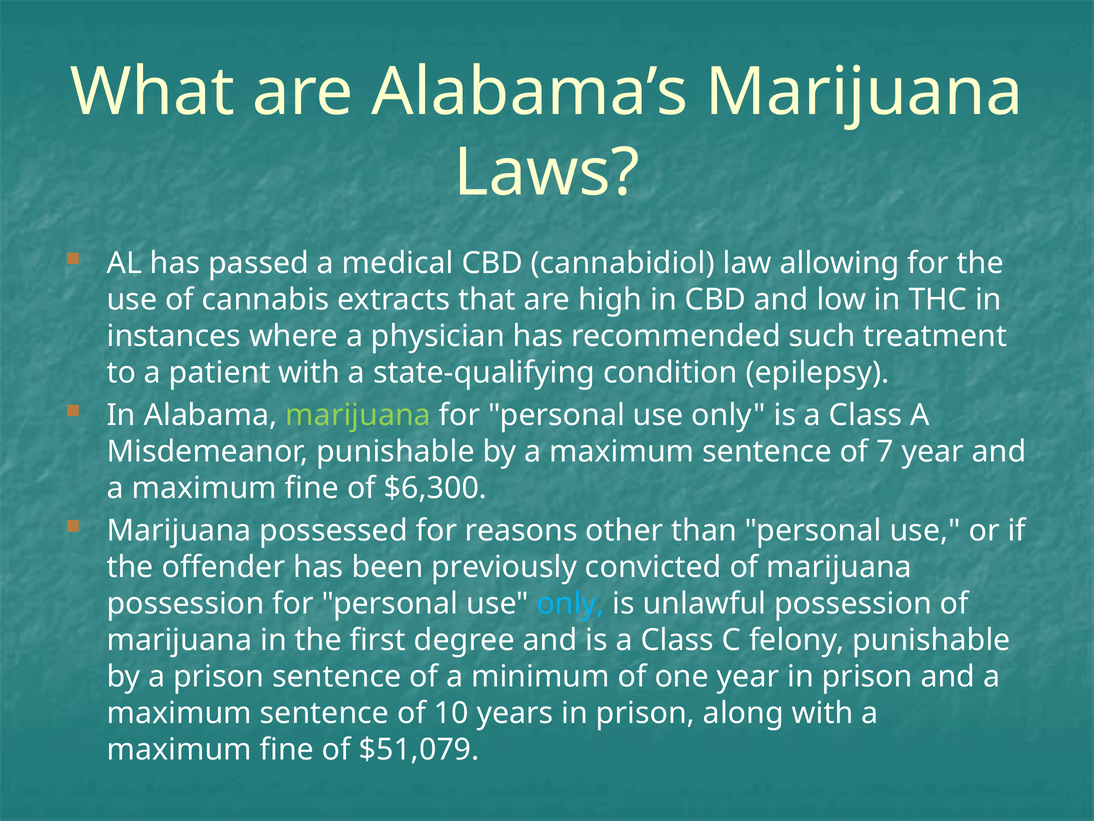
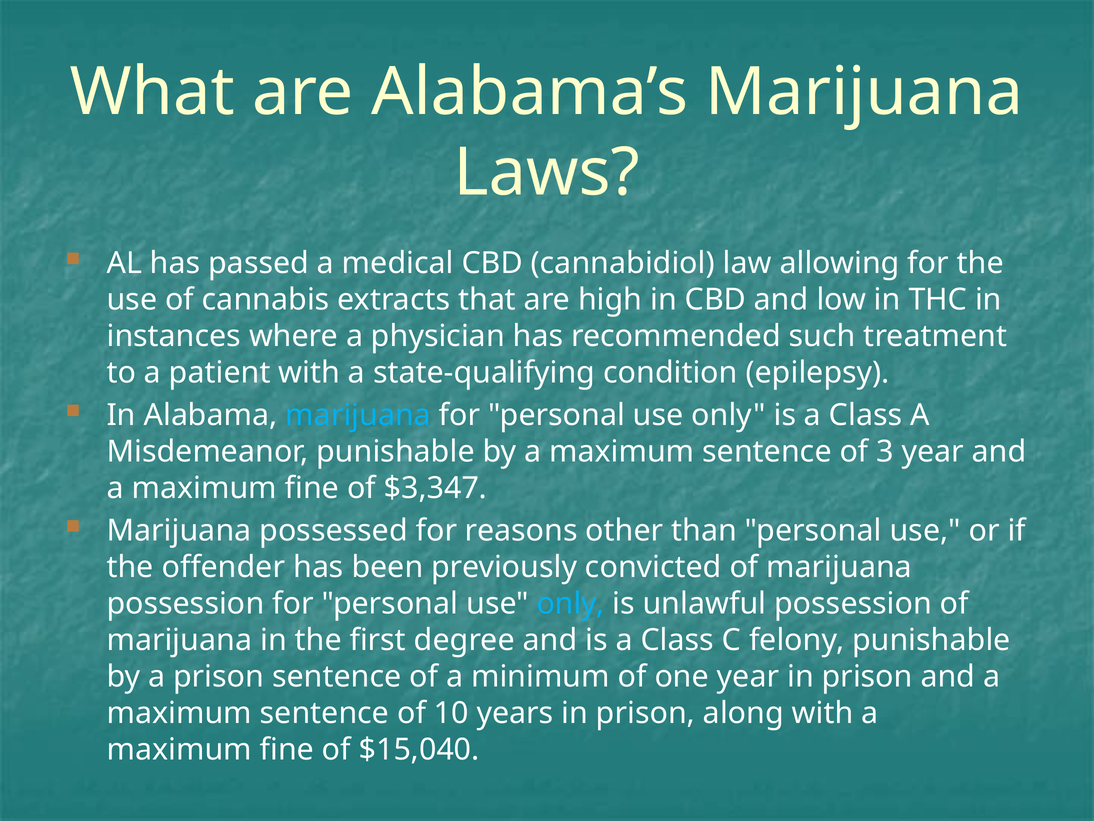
marijuana at (358, 415) colour: light green -> light blue
7: 7 -> 3
$6,300: $6,300 -> $3,347
$51,079: $51,079 -> $15,040
